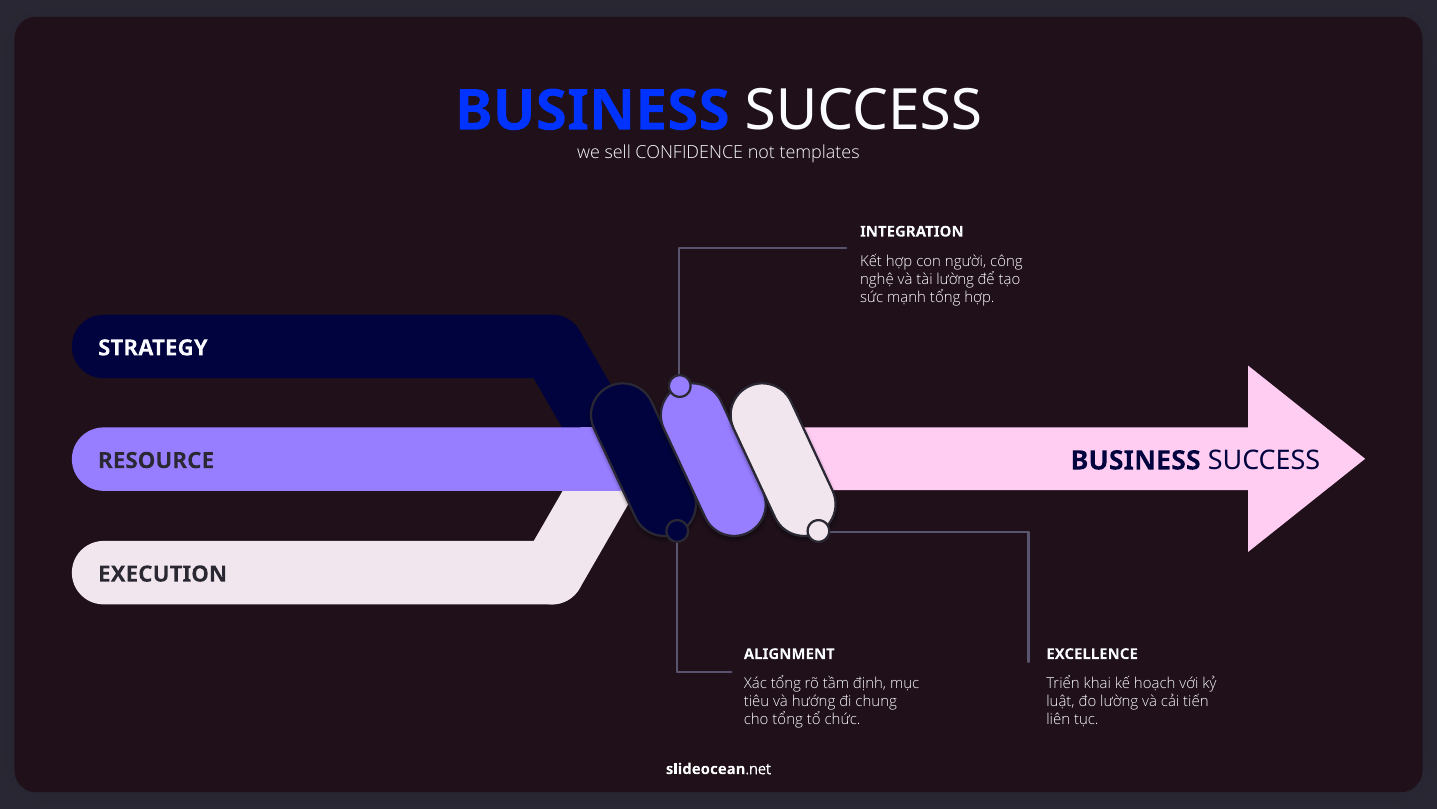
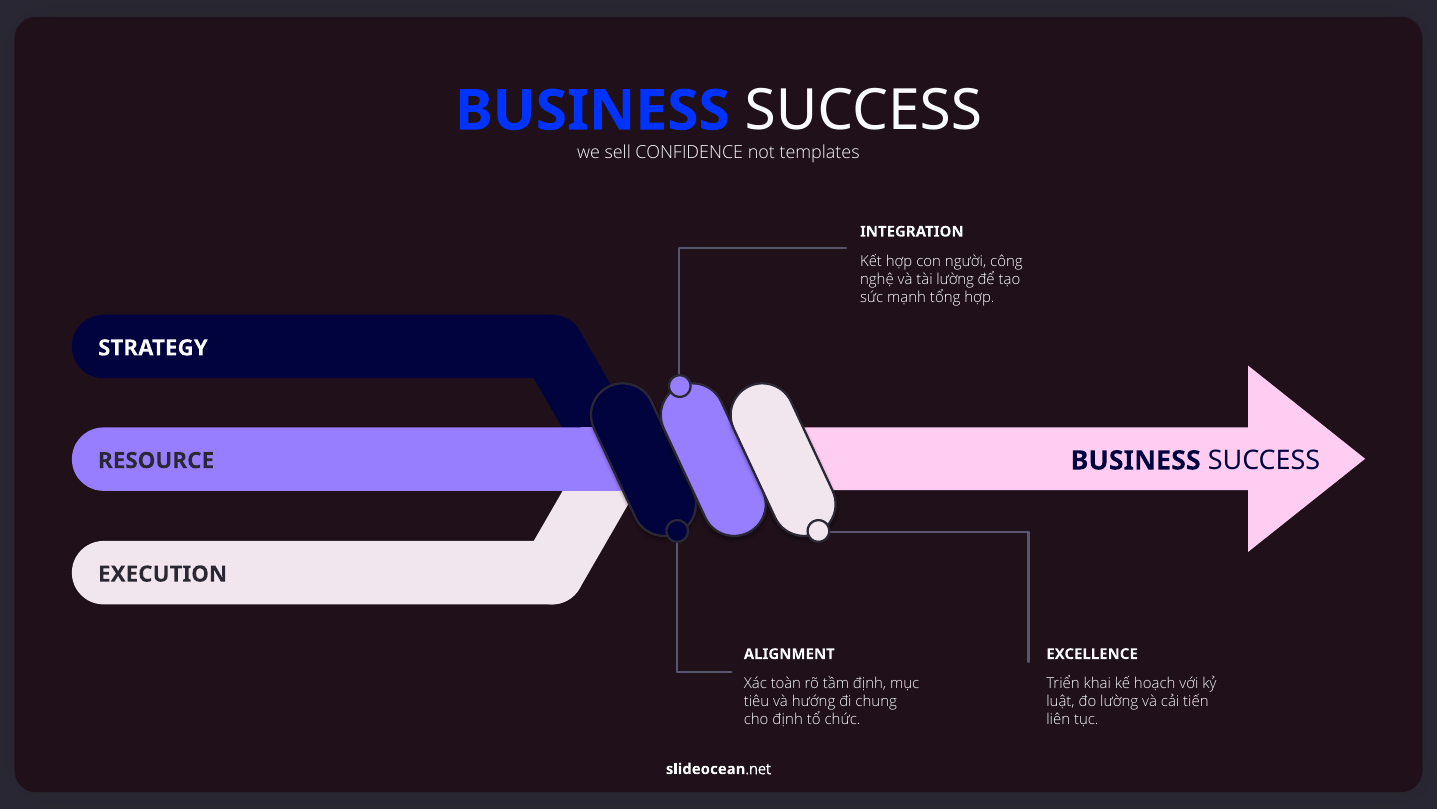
Xác tổng: tổng -> toàn
cho tổng: tổng -> định
